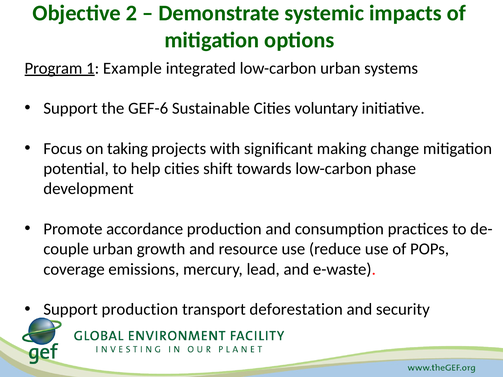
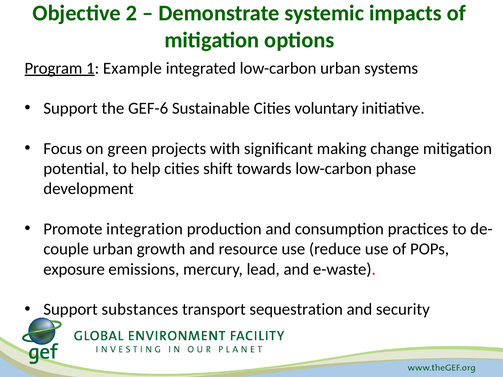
taking: taking -> green
accordance: accordance -> integration
coverage: coverage -> exposure
Support production: production -> substances
deforestation: deforestation -> sequestration
